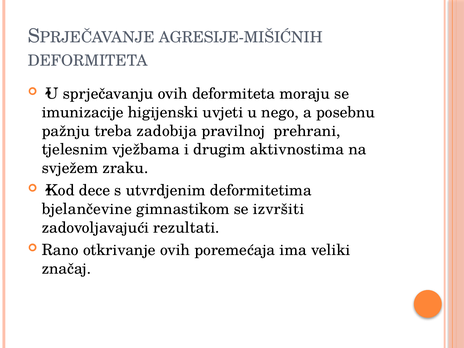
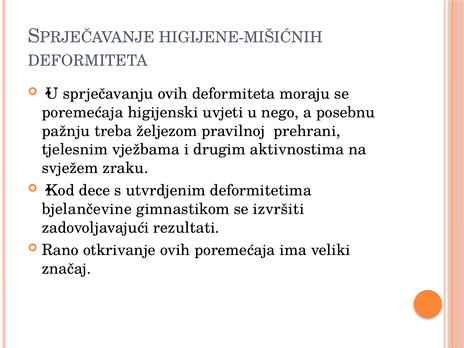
AGRESIJE-MIŠIĆNIH: AGRESIJE-MIŠIĆNIH -> HIGIJENE-MIŠIĆNIH
imunizacije at (83, 112): imunizacije -> poremećaja
zadobija: zadobija -> željezom
